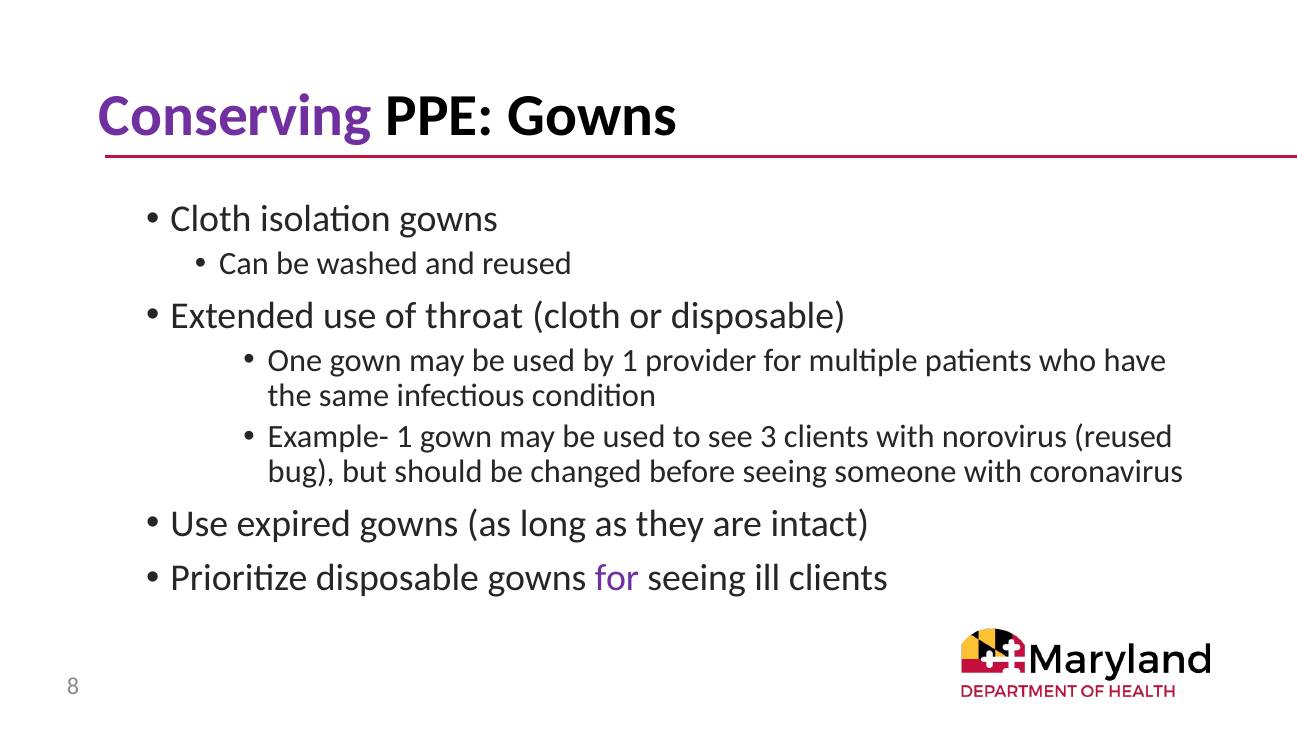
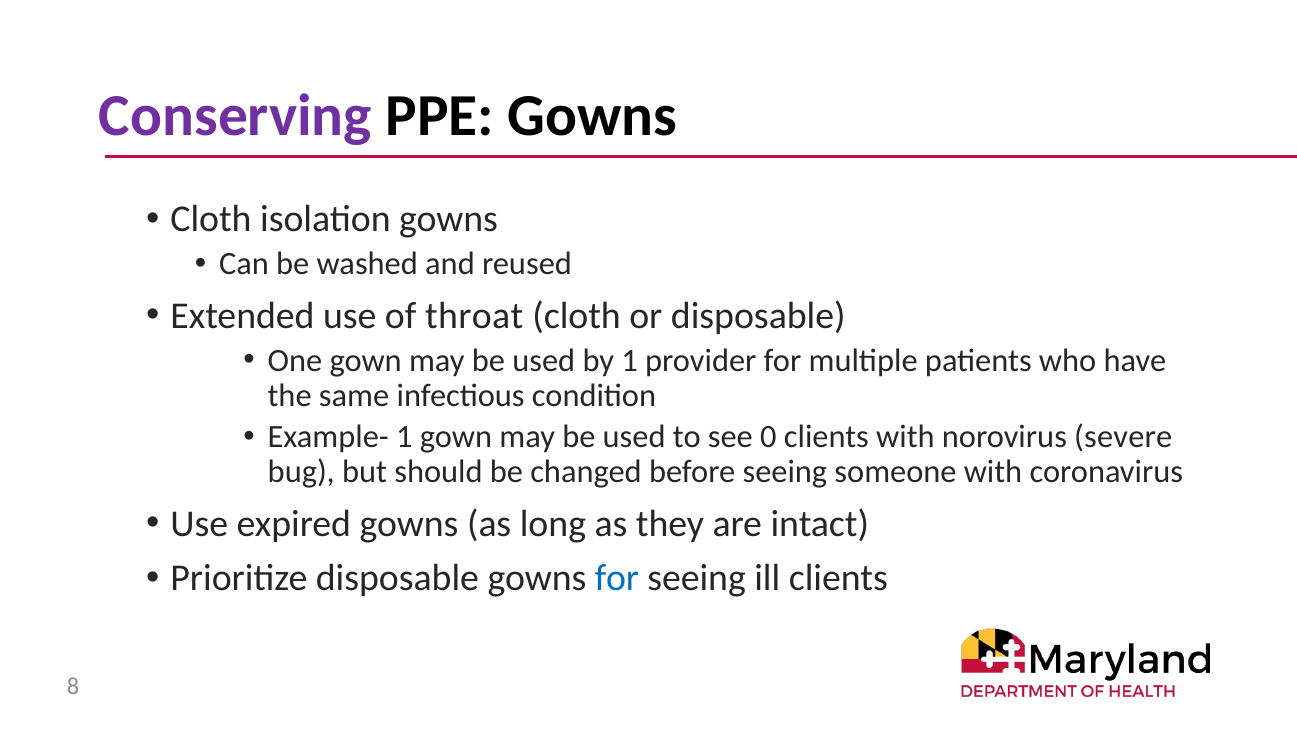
3: 3 -> 0
norovirus reused: reused -> severe
for at (617, 578) colour: purple -> blue
